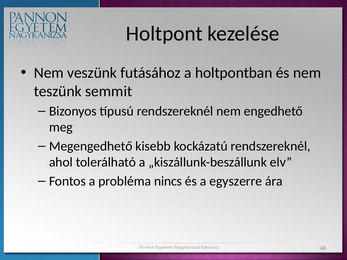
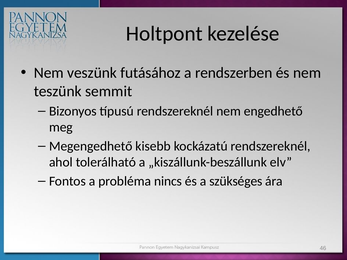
holtpontban: holtpontban -> rendszerben
egyszerre: egyszerre -> szükséges
